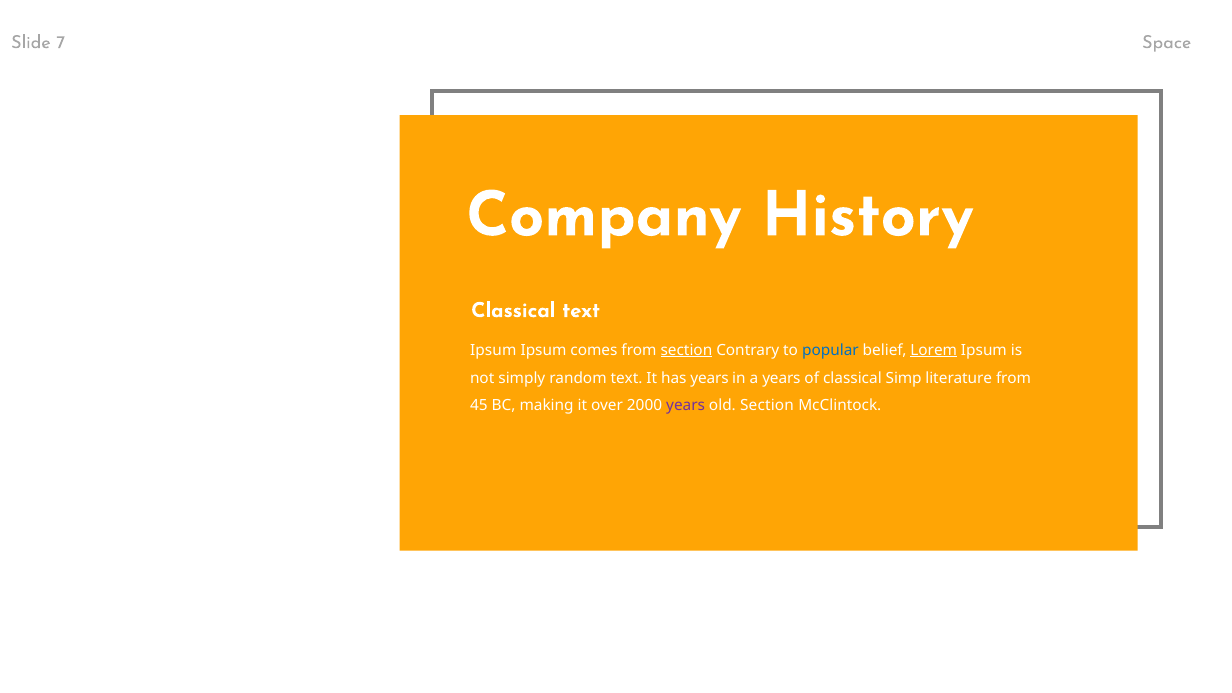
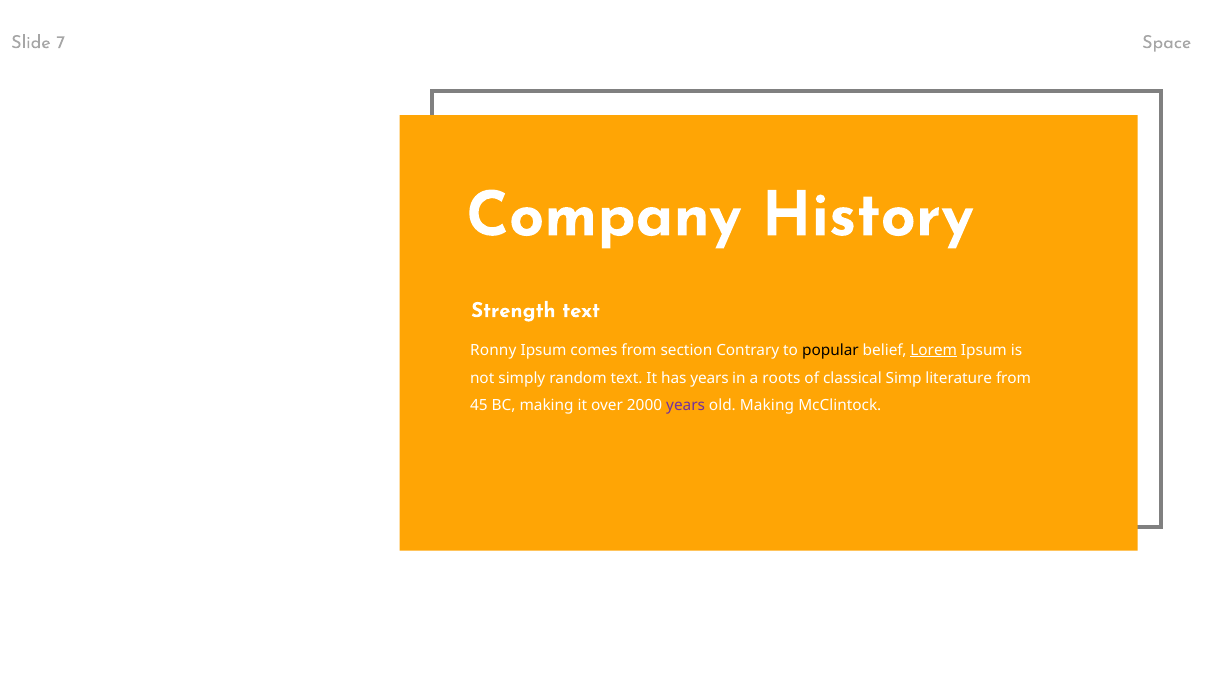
Classical at (513, 310): Classical -> Strength
Ipsum at (493, 350): Ipsum -> Ronny
section at (686, 350) underline: present -> none
popular colour: blue -> black
a years: years -> roots
old Section: Section -> Making
